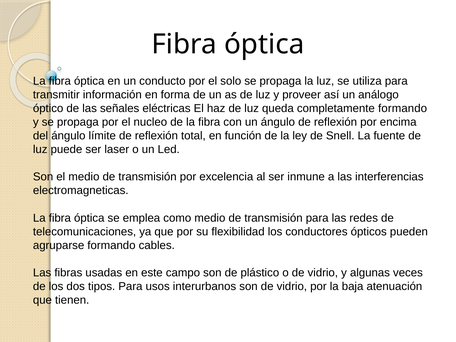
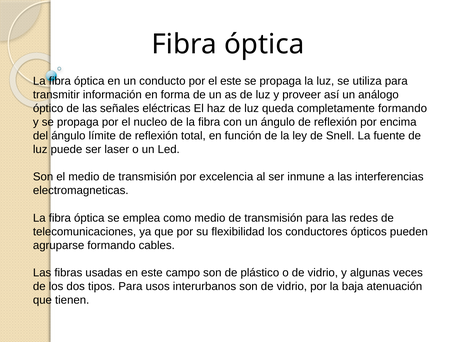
el solo: solo -> este
